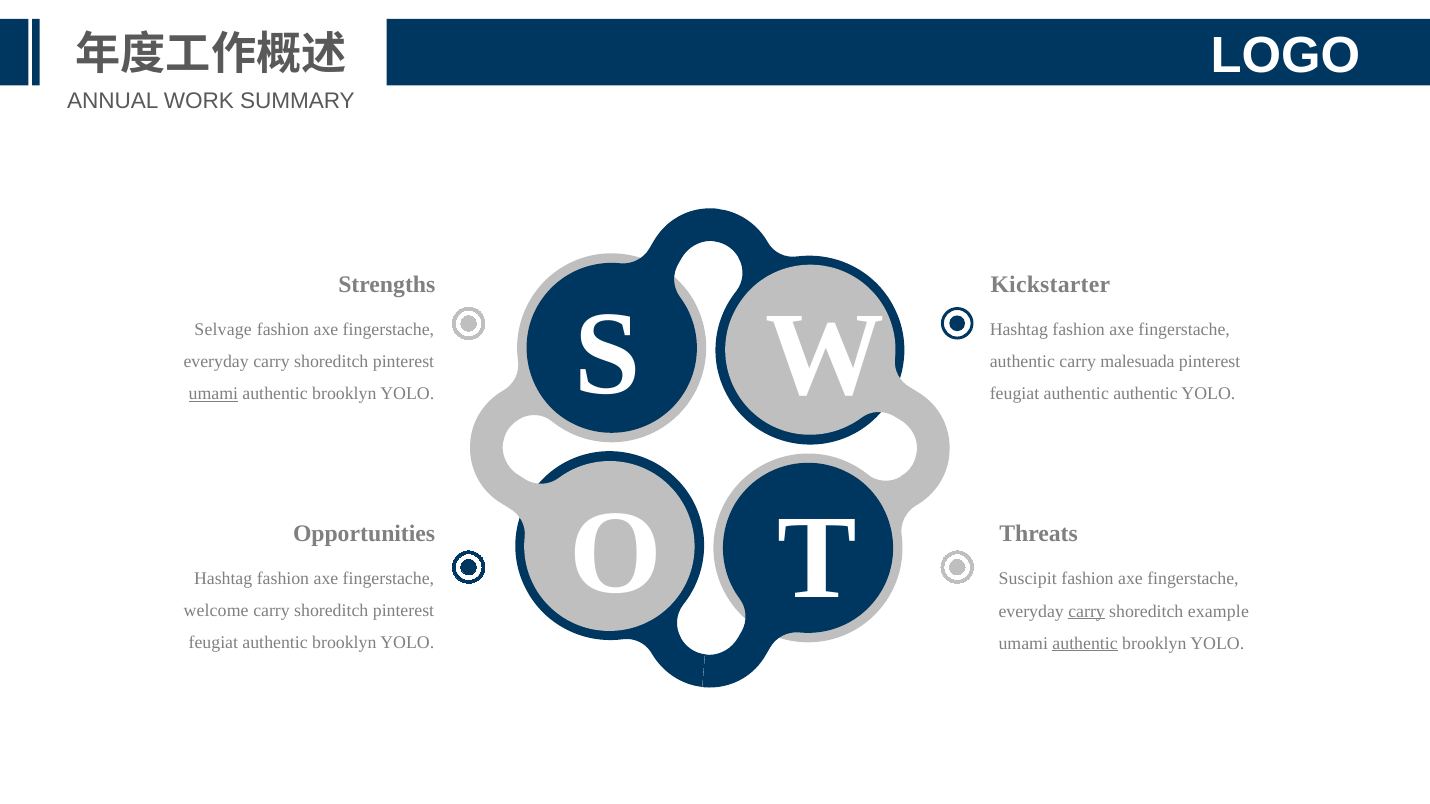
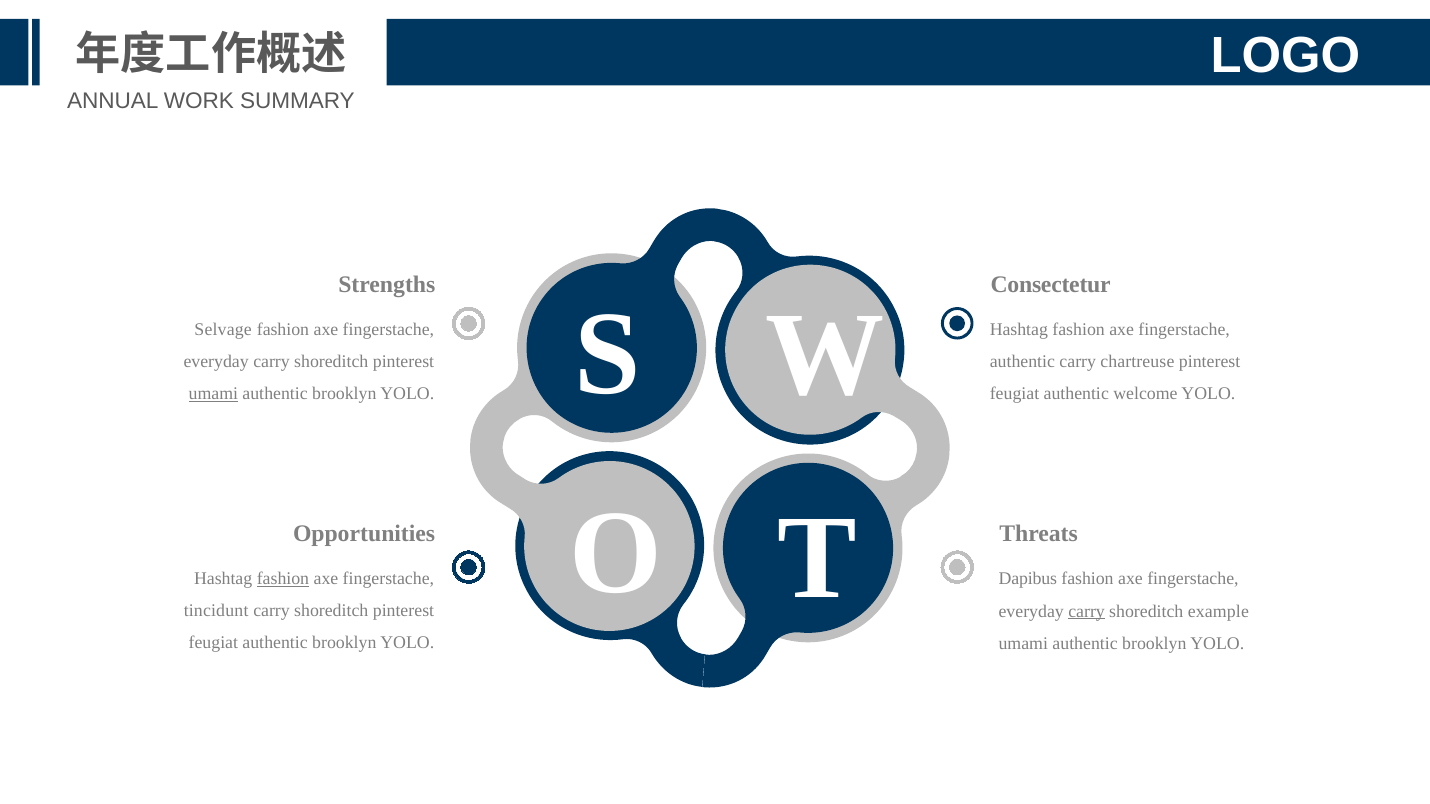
Kickstarter: Kickstarter -> Consectetur
malesuada: malesuada -> chartreuse
authentic authentic: authentic -> welcome
fashion at (283, 579) underline: none -> present
Suscipit: Suscipit -> Dapibus
welcome: welcome -> tincidunt
authentic at (1085, 644) underline: present -> none
